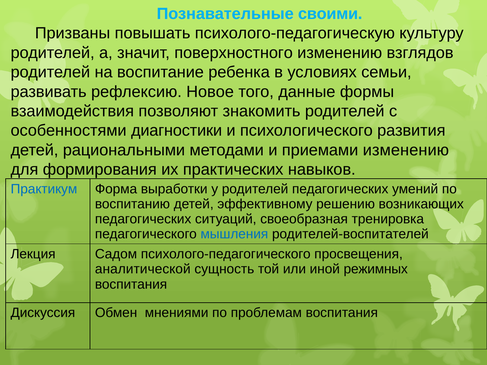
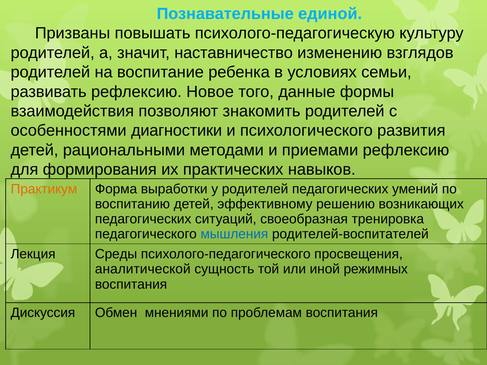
своими: своими -> единой
поверхностного: поверхностного -> наставничество
приемами изменению: изменению -> рефлексию
Практикум colour: blue -> orange
Садом: Садом -> Среды
